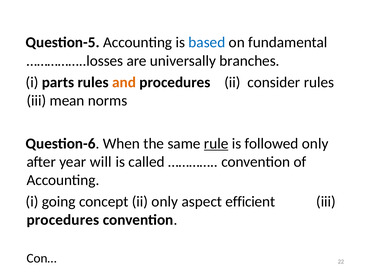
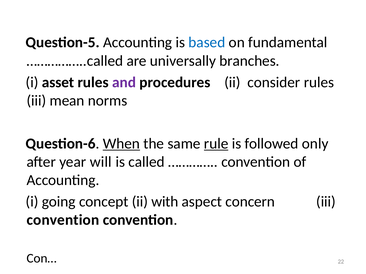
……………..losses: ……………..losses -> ……………..called
parts: parts -> asset
and colour: orange -> purple
When underline: none -> present
ii only: only -> with
efficient: efficient -> concern
procedures at (63, 220): procedures -> convention
